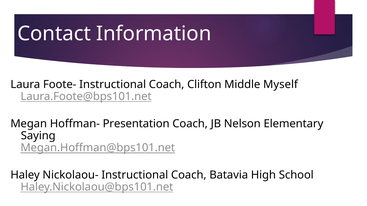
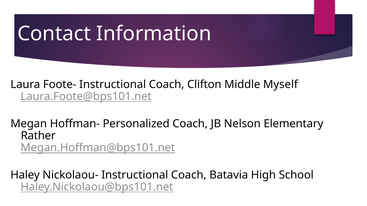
Presentation: Presentation -> Personalized
Saying: Saying -> Rather
